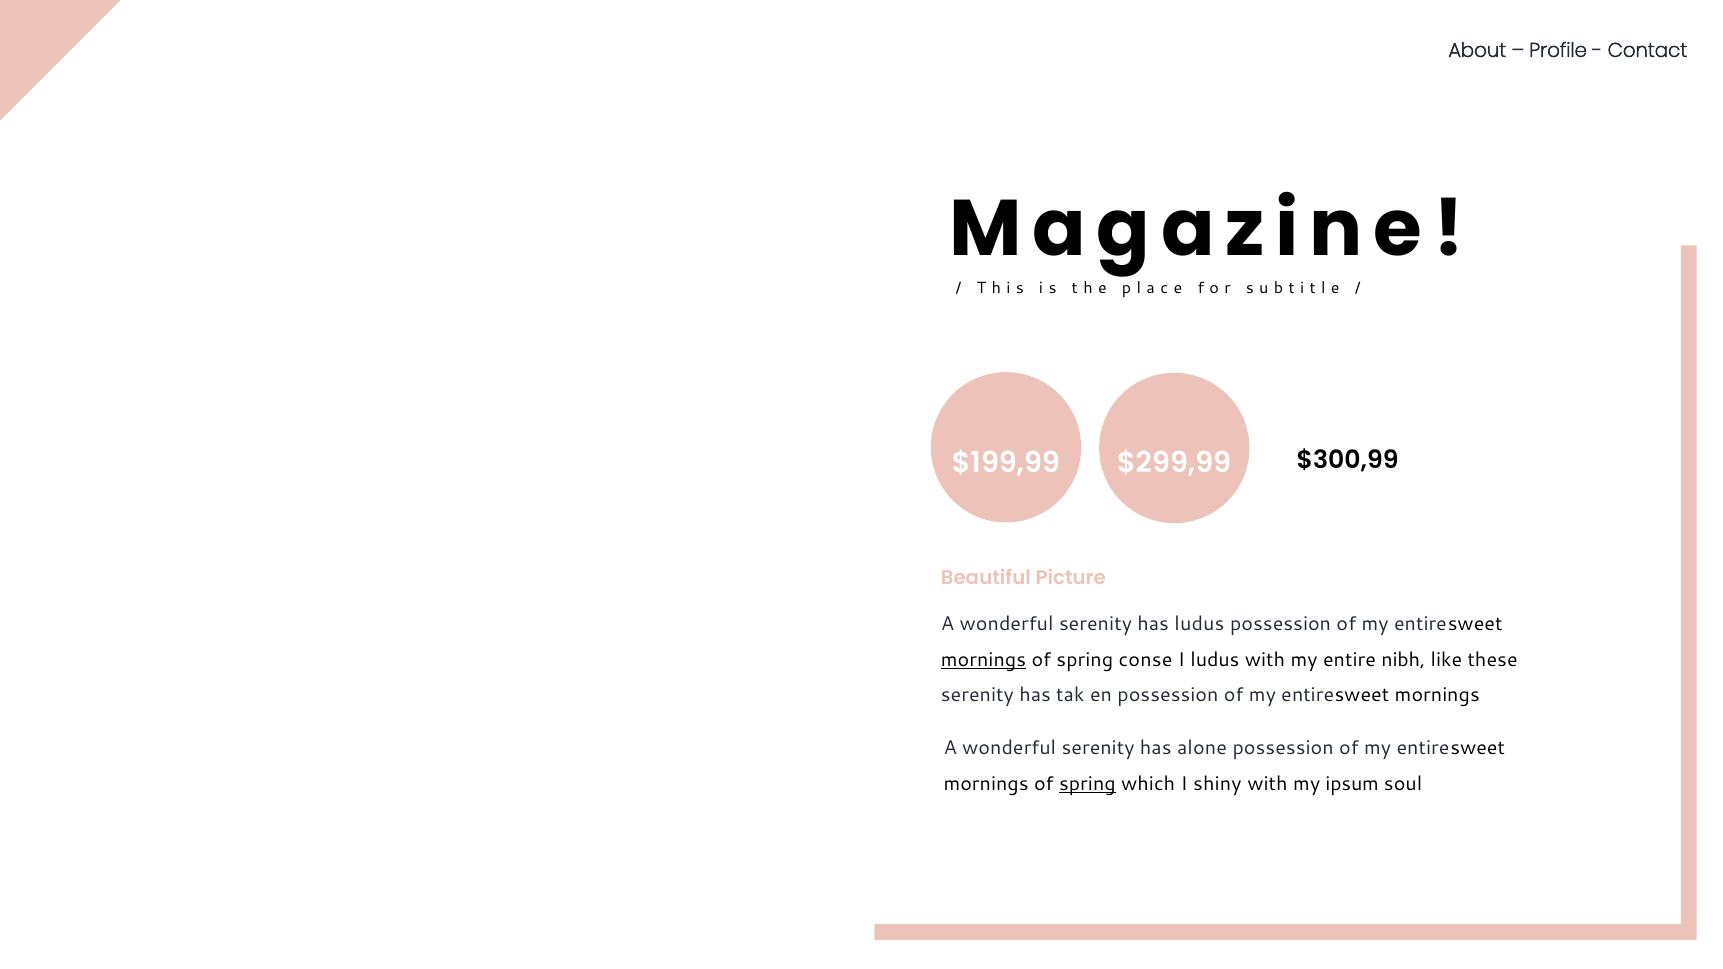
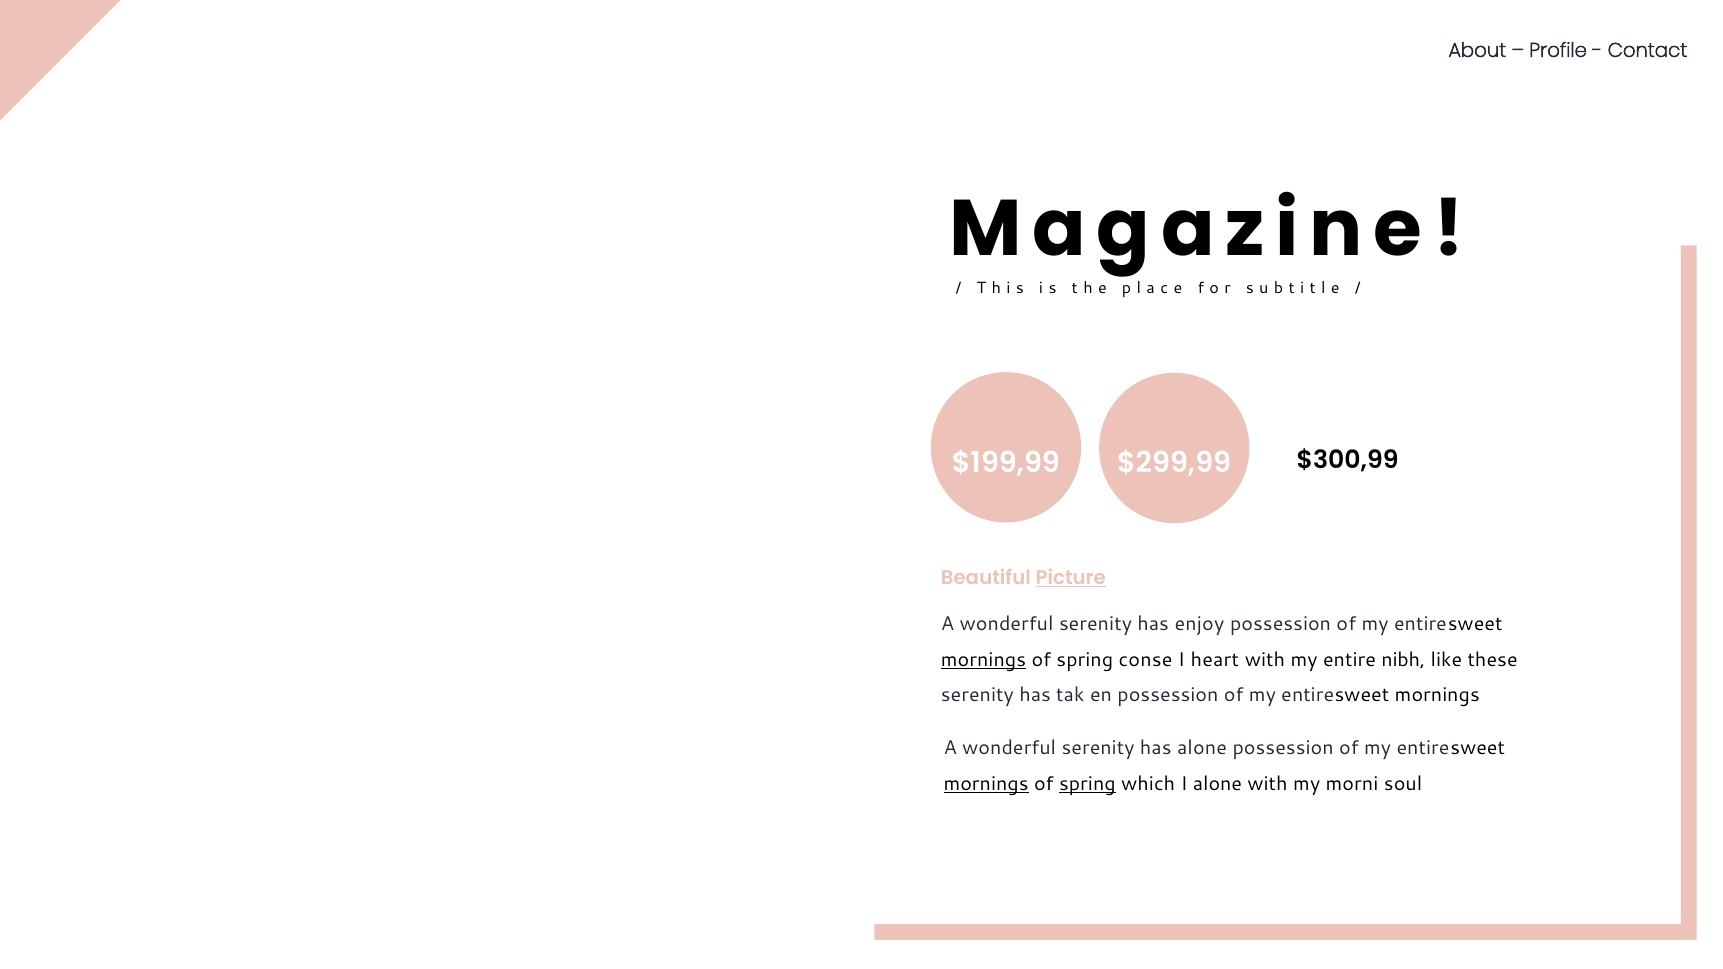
Picture underline: none -> present
has ludus: ludus -> enjoy
I ludus: ludus -> heart
mornings at (986, 784) underline: none -> present
I shiny: shiny -> alone
ipsum: ipsum -> morni
